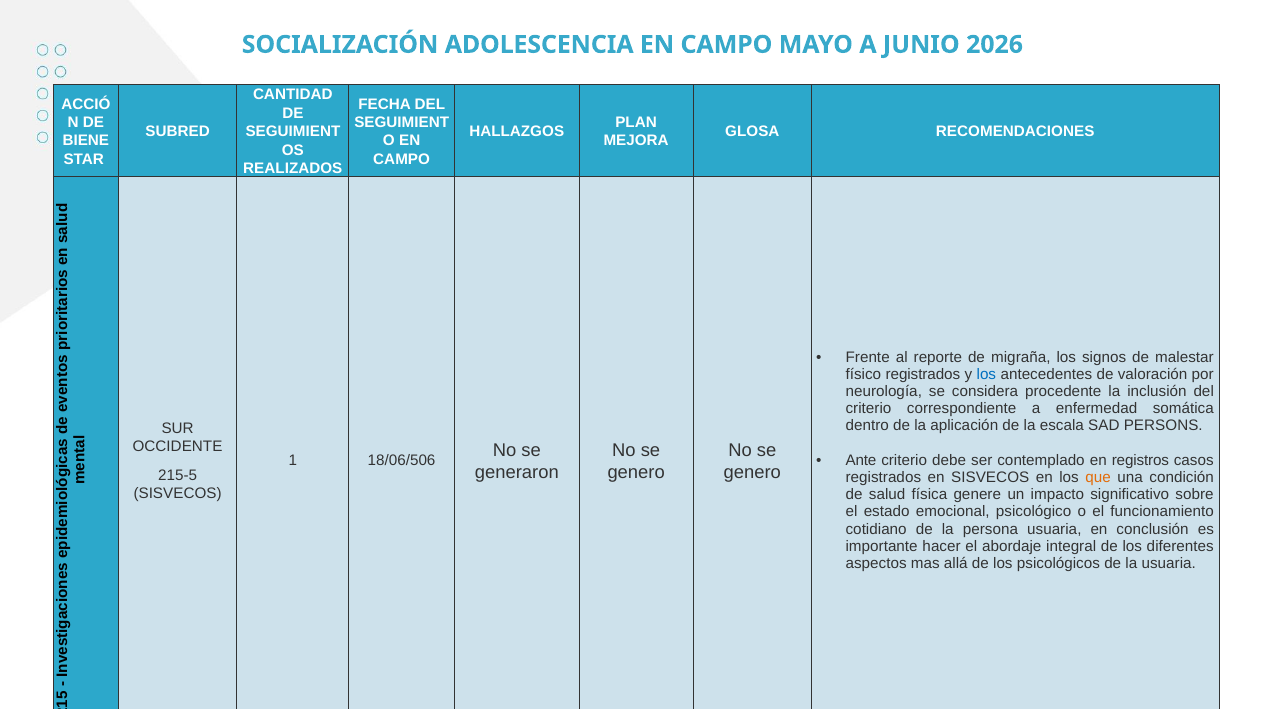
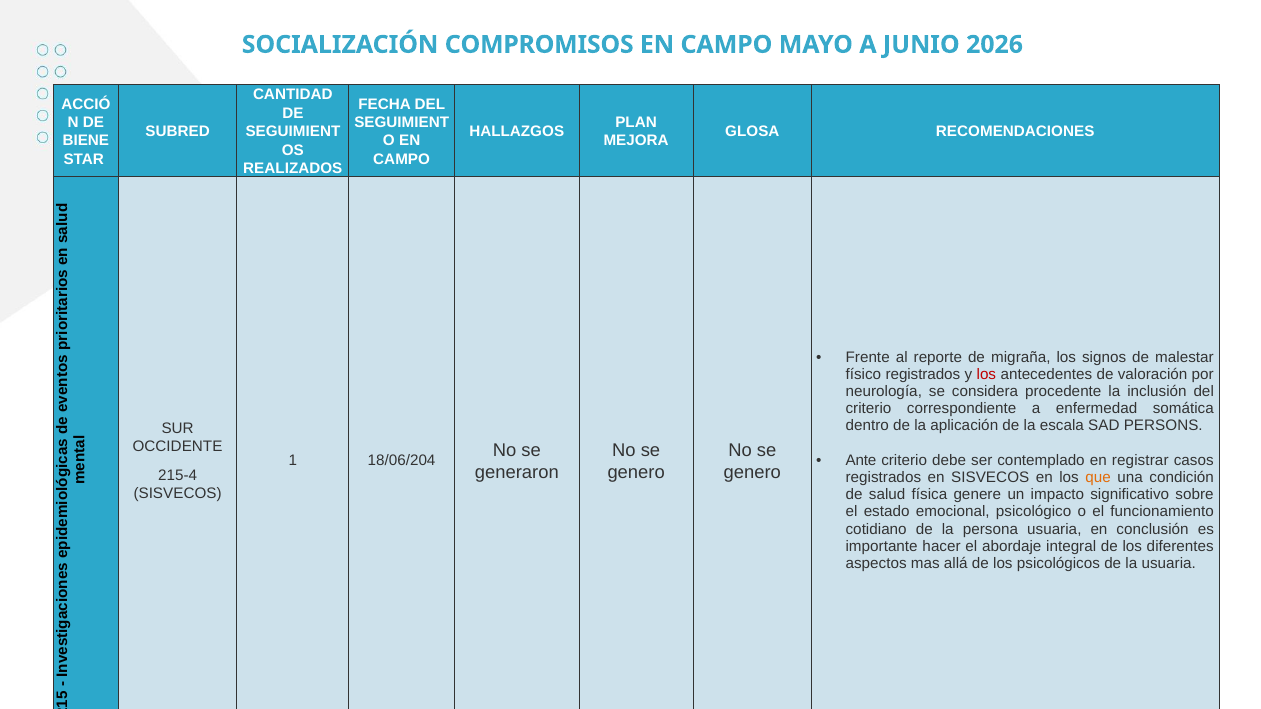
ADOLESCENCIA: ADOLESCENCIA -> COMPROMISOS
los at (986, 375) colour: blue -> red
registros: registros -> registrar
18/06/506: 18/06/506 -> 18/06/204
215-5: 215-5 -> 215-4
